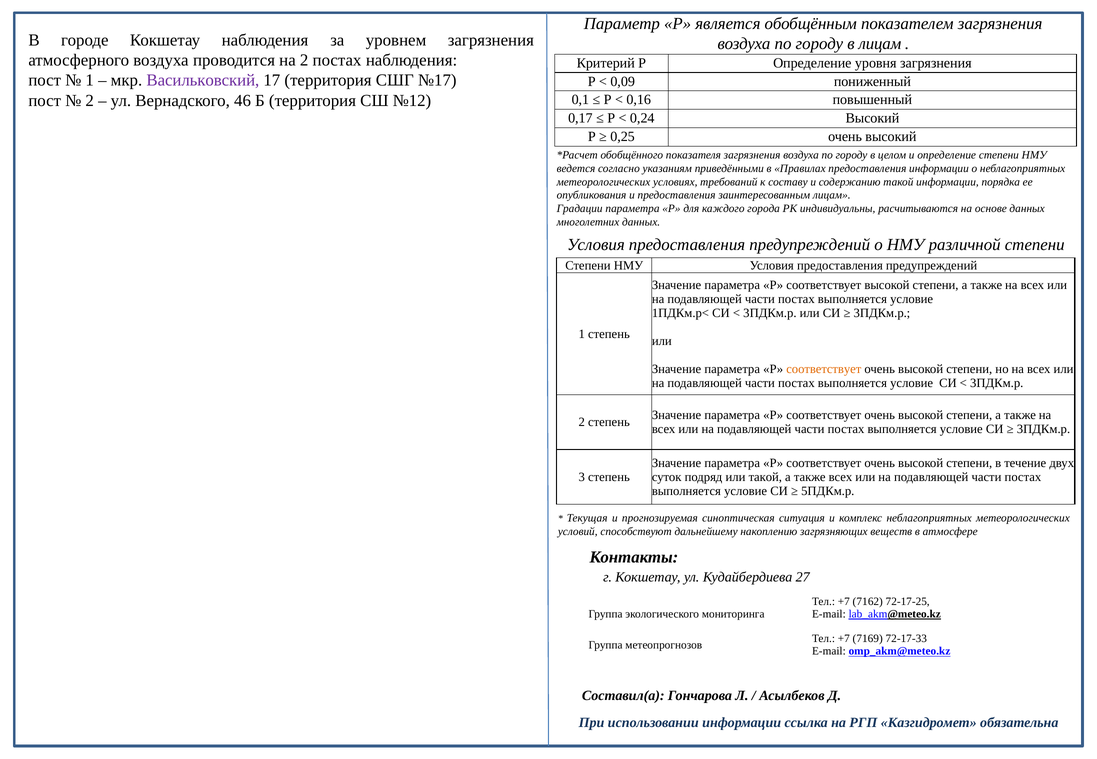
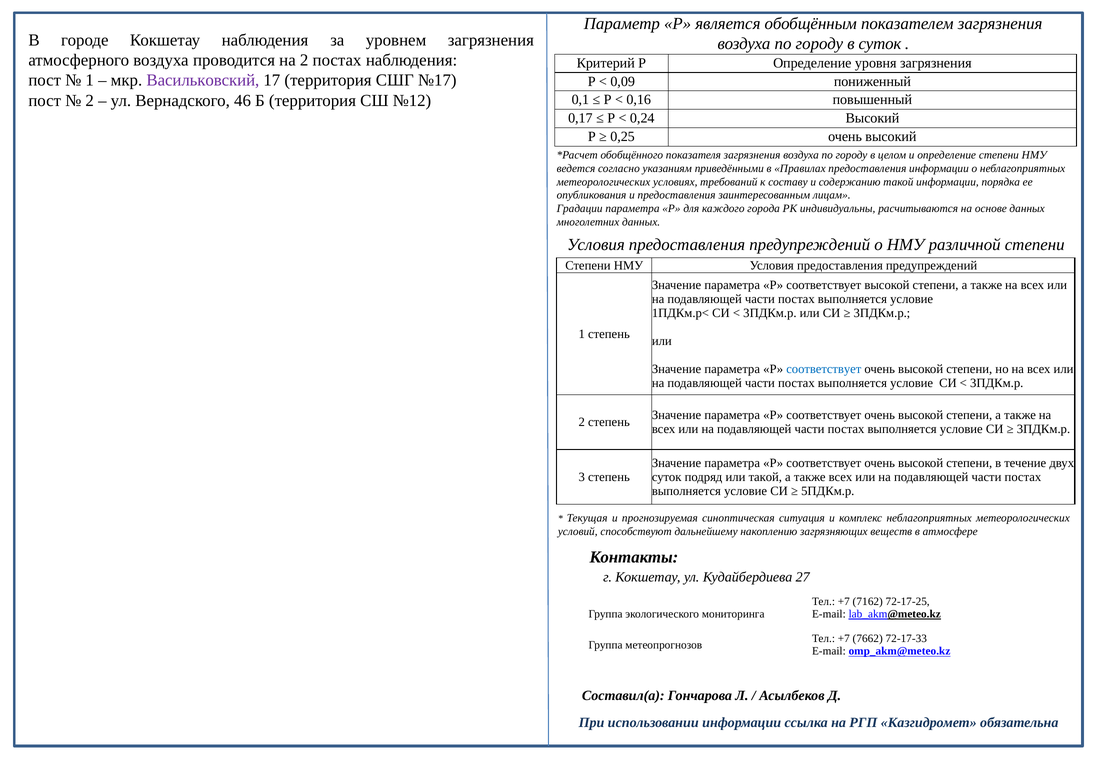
в лицам: лицам -> суток
соответствует at (824, 369) colour: orange -> blue
7169: 7169 -> 7662
